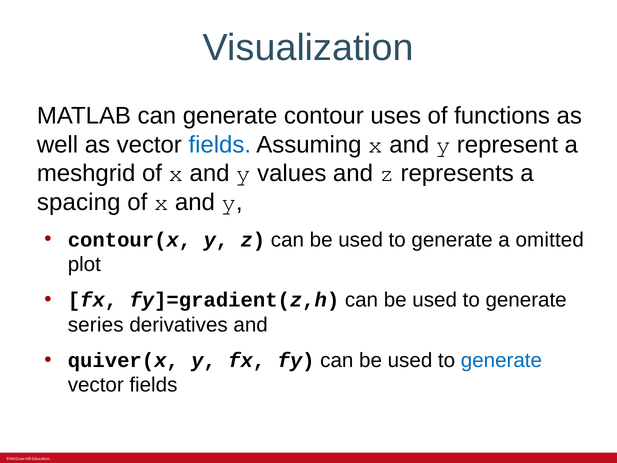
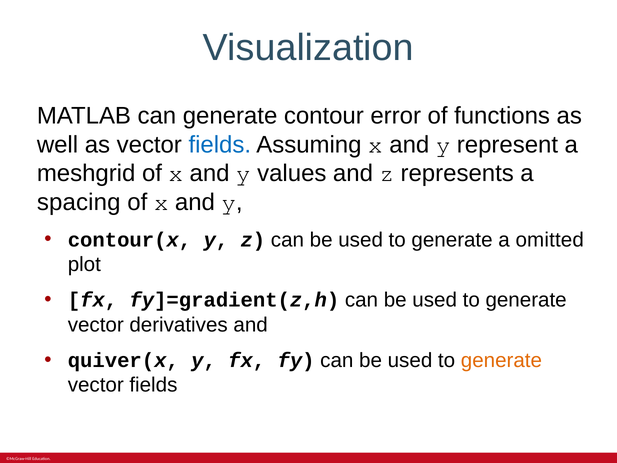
uses: uses -> error
series at (96, 325): series -> vector
generate at (501, 360) colour: blue -> orange
